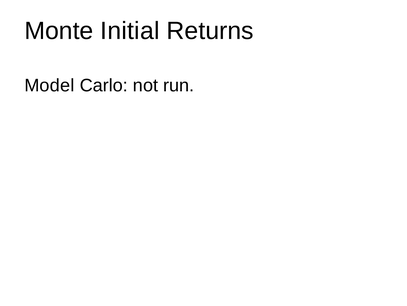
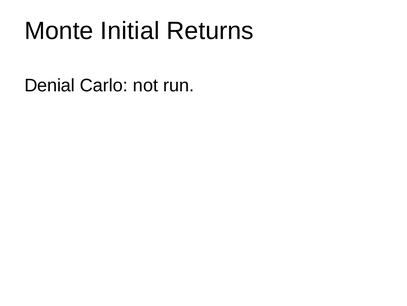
Model: Model -> Denial
